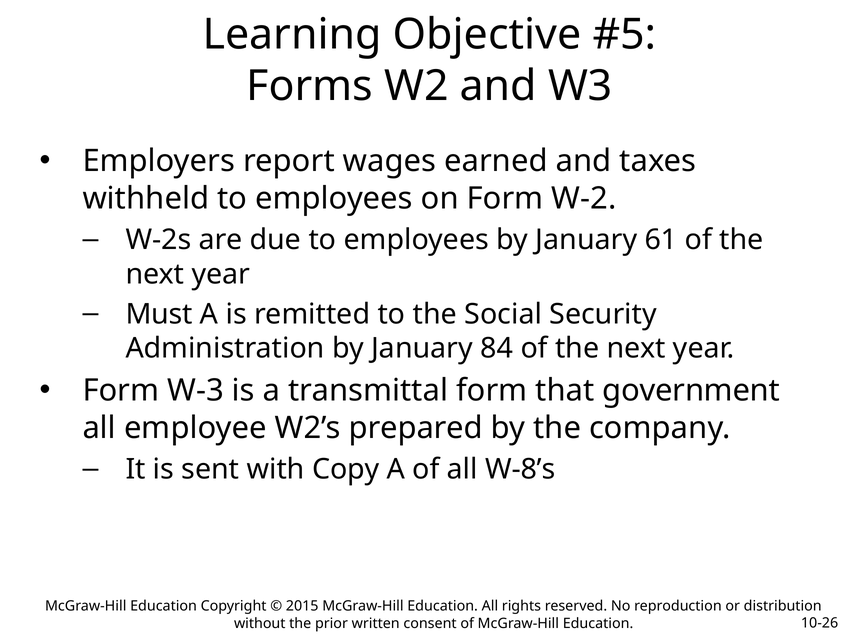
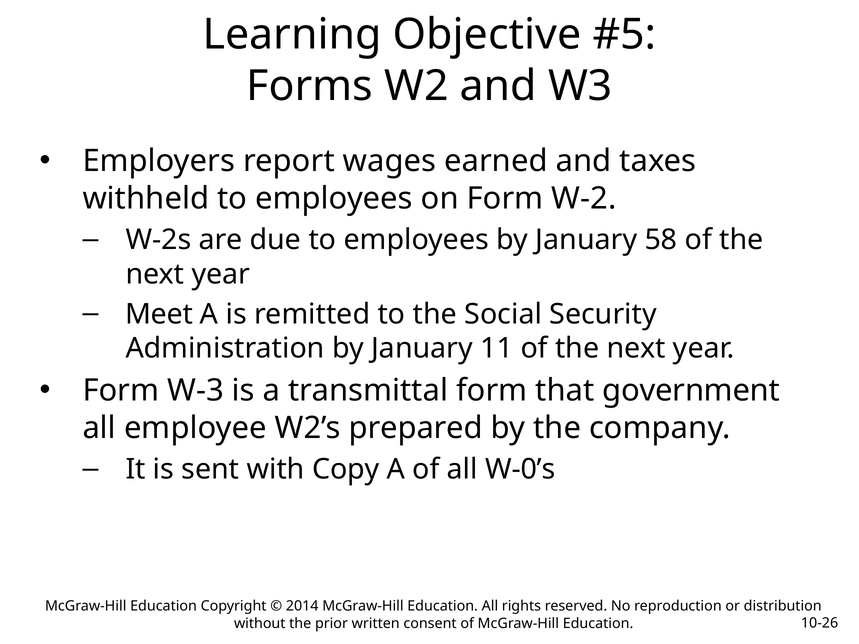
61: 61 -> 58
Must: Must -> Meet
84: 84 -> 11
W-8’s: W-8’s -> W-0’s
2015: 2015 -> 2014
